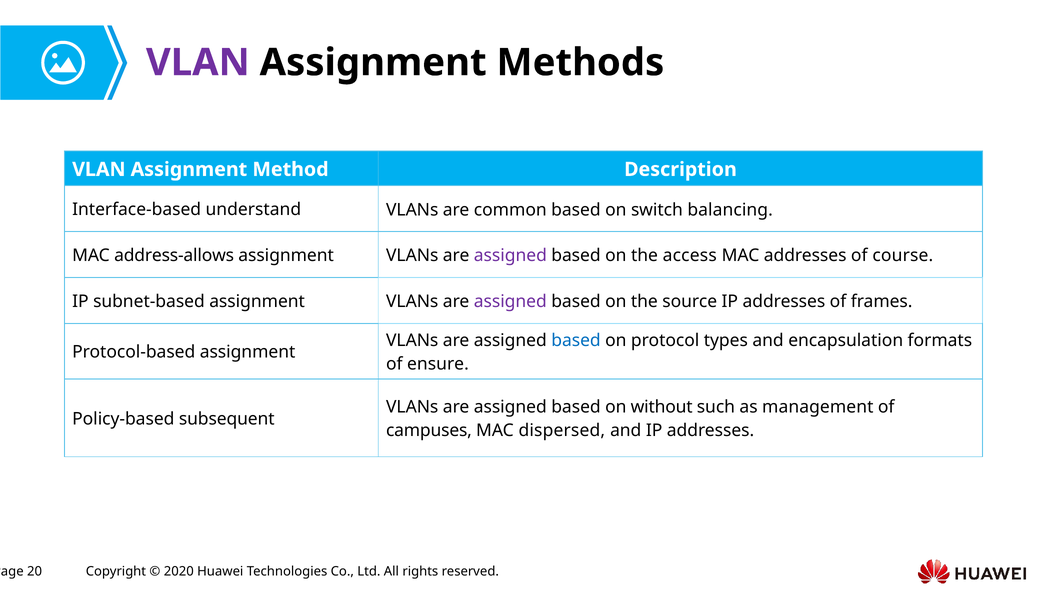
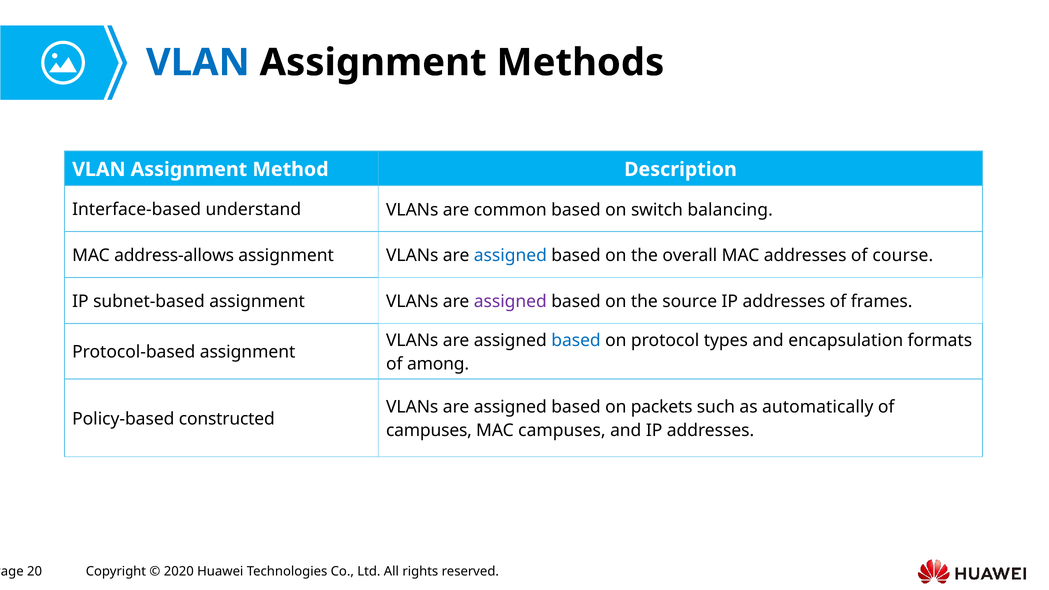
VLAN at (198, 63) colour: purple -> blue
assigned at (510, 256) colour: purple -> blue
access: access -> overall
ensure: ensure -> among
without: without -> packets
management: management -> automatically
subsequent: subsequent -> constructed
MAC dispersed: dispersed -> campuses
